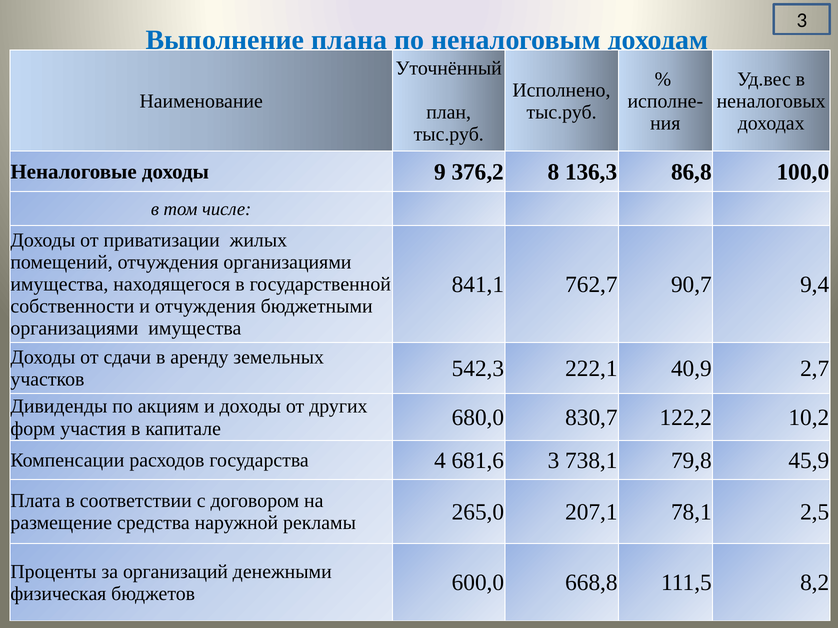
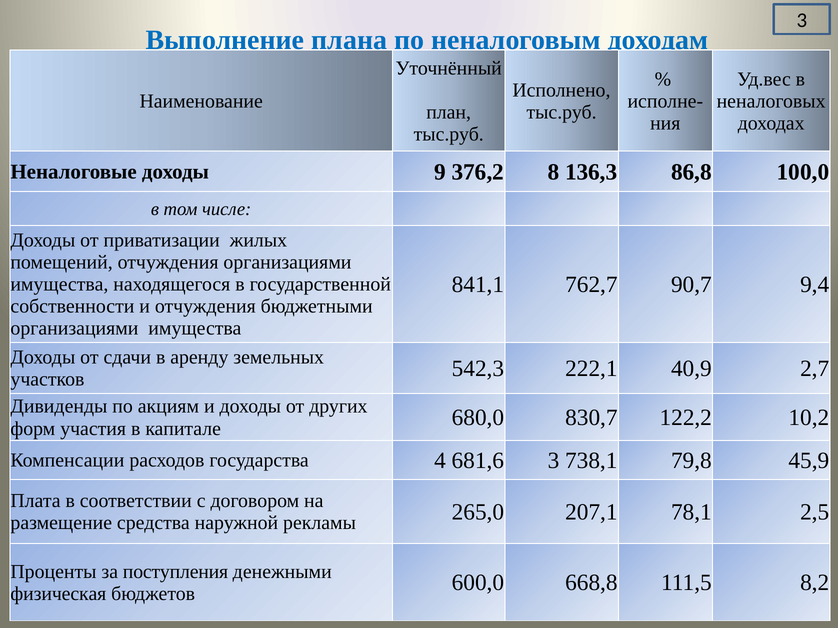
организаций: организаций -> поступления
